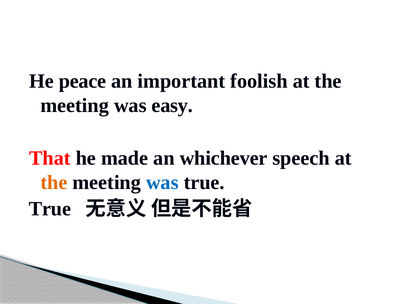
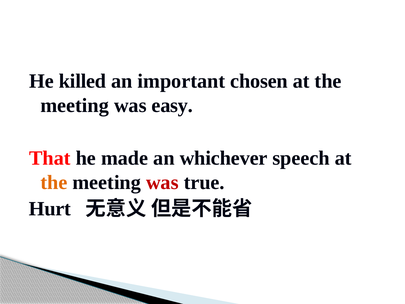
peace: peace -> killed
foolish: foolish -> chosen
was at (162, 182) colour: blue -> red
True at (50, 209): True -> Hurt
